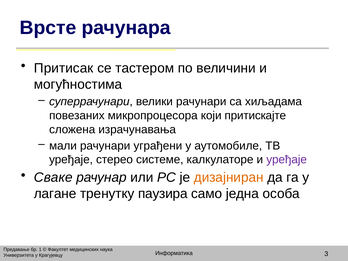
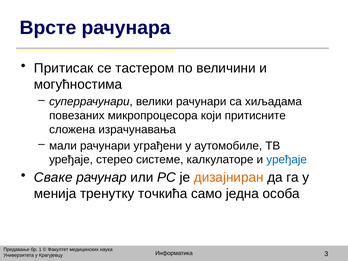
притискајте: притискајте -> притисните
уређаје at (287, 160) colour: purple -> blue
лагане: лагане -> менија
паузира: паузира -> точкића
